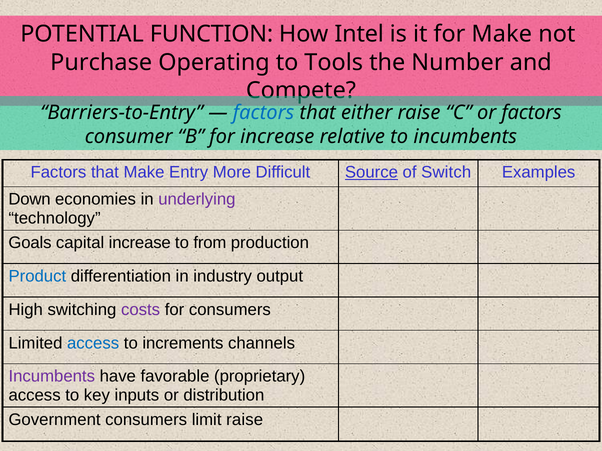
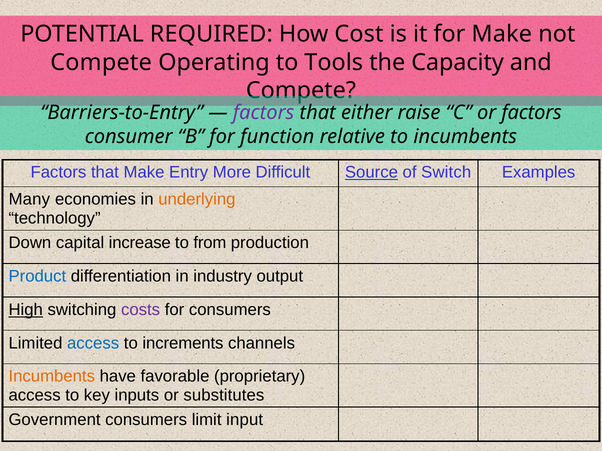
FUNCTION: FUNCTION -> REQUIRED
Intel: Intel -> Cost
Purchase at (101, 62): Purchase -> Compete
Number: Number -> Capacity
factors at (264, 113) colour: blue -> purple
for increase: increase -> function
Down: Down -> Many
underlying colour: purple -> orange
Goals: Goals -> Down
High underline: none -> present
Incumbents at (52, 377) colour: purple -> orange
distribution: distribution -> substitutes
limit raise: raise -> input
